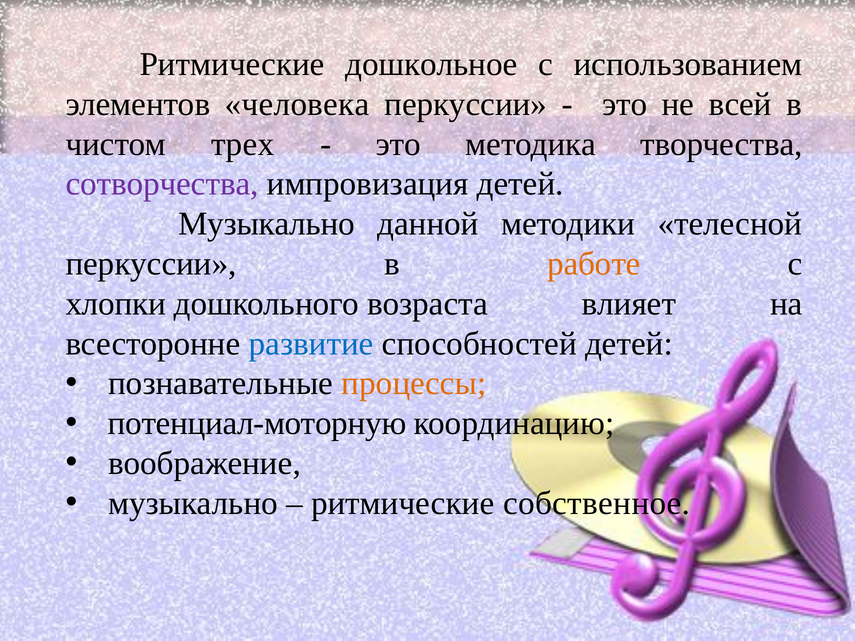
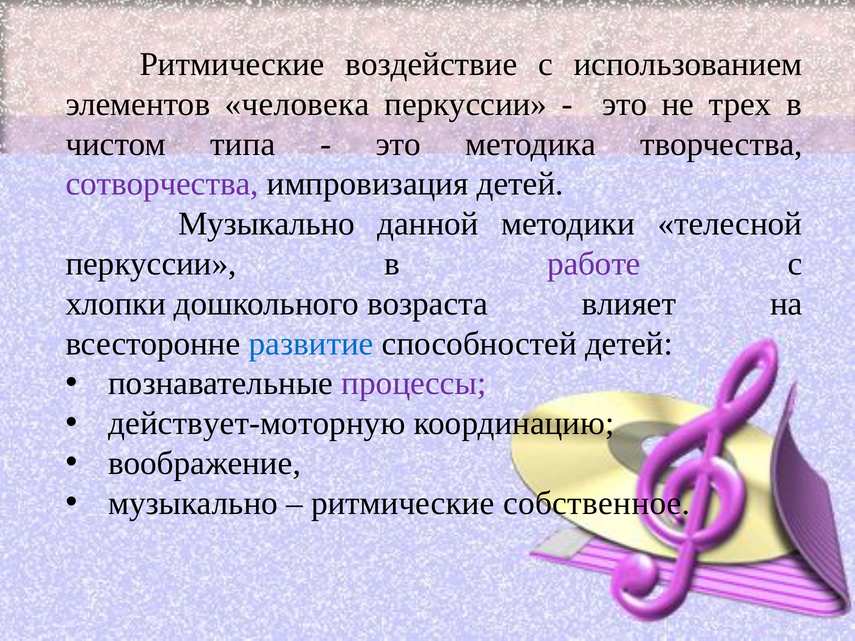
дошкольное: дошкольное -> воздействие
всей: всей -> трех
трех: трех -> типа
работе colour: orange -> purple
процессы colour: orange -> purple
потенциал-моторную: потенциал-моторную -> действует-моторную
